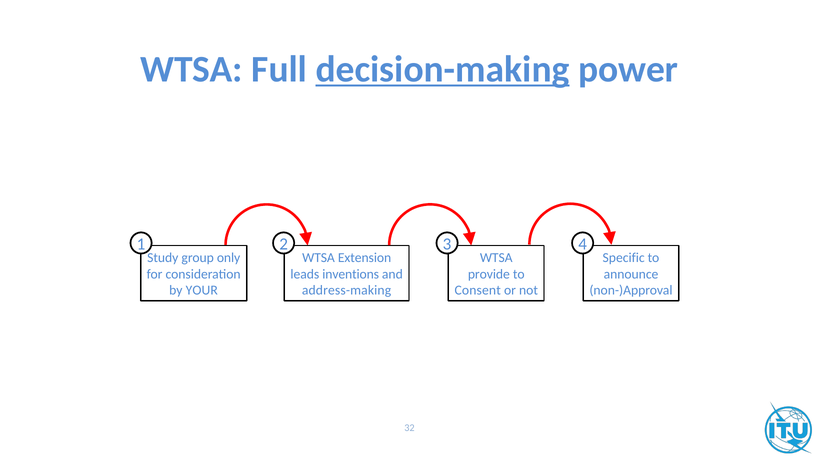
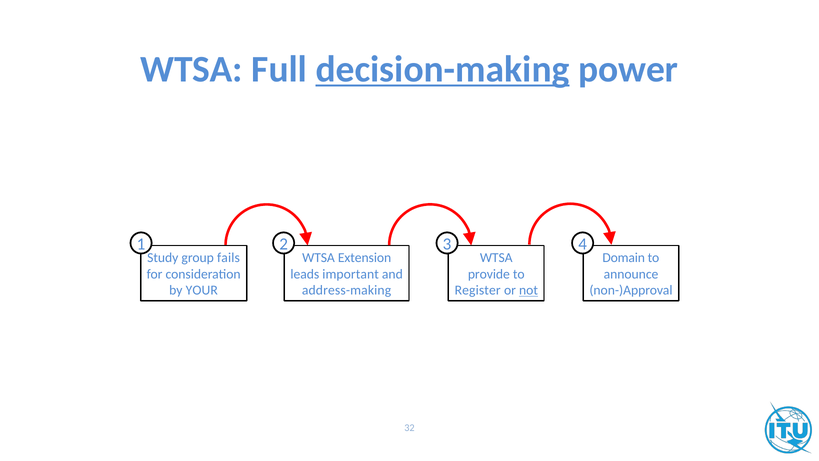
only: only -> fails
Specific: Specific -> Domain
inventions: inventions -> important
Consent: Consent -> Register
not underline: none -> present
